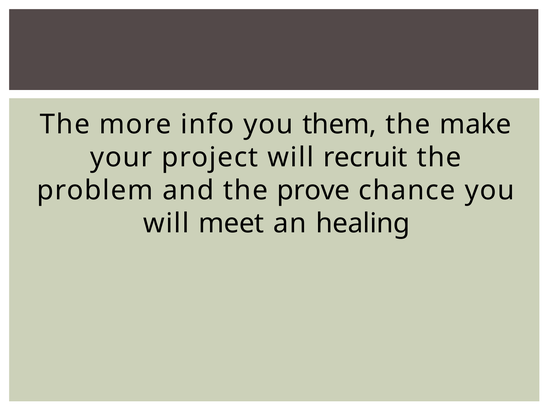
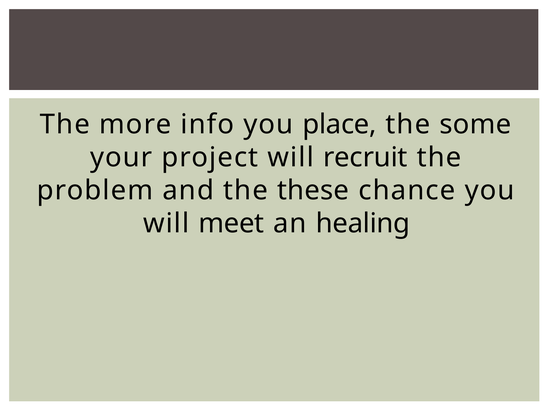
them: them -> place
make: make -> some
prove: prove -> these
